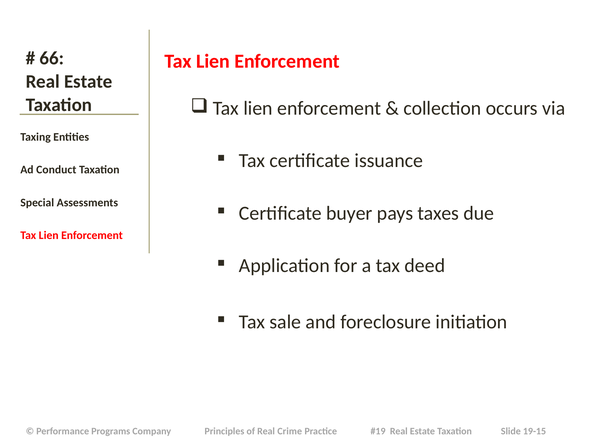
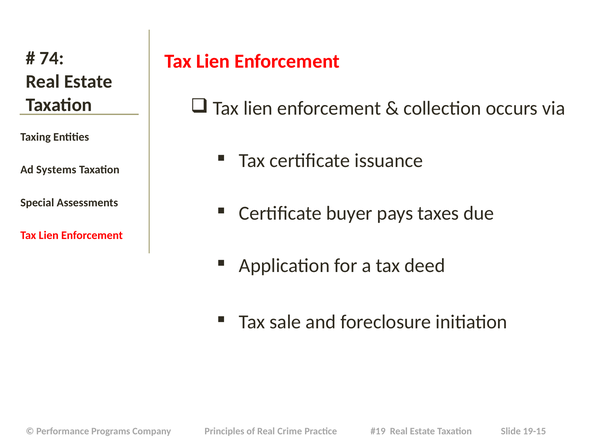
66: 66 -> 74
Conduct: Conduct -> Systems
